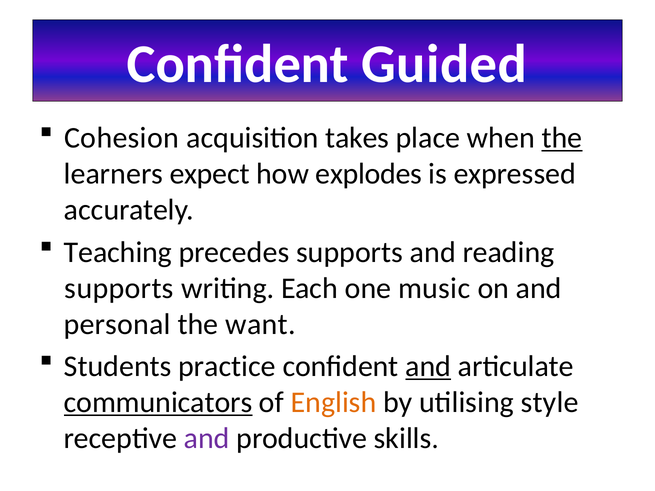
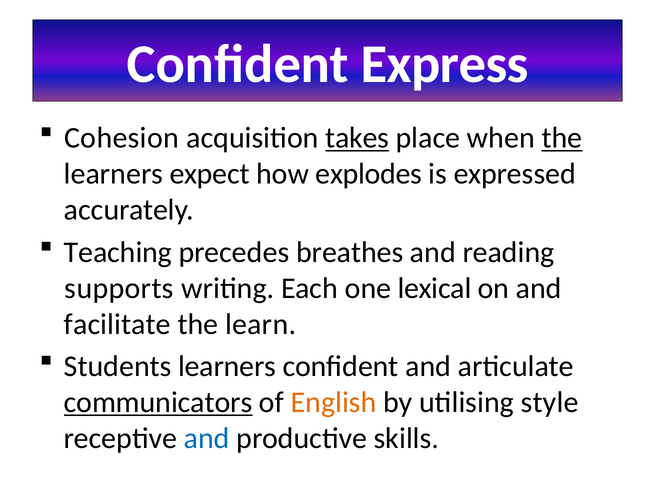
Guided: Guided -> Express
takes underline: none -> present
precedes supports: supports -> breathes
music: music -> lexical
personal: personal -> facilitate
want: want -> learn
Students practice: practice -> learners
and at (428, 367) underline: present -> none
and at (207, 439) colour: purple -> blue
